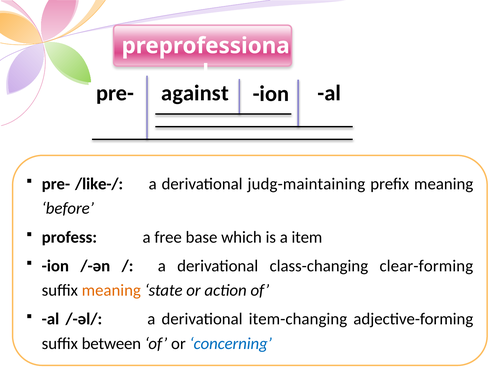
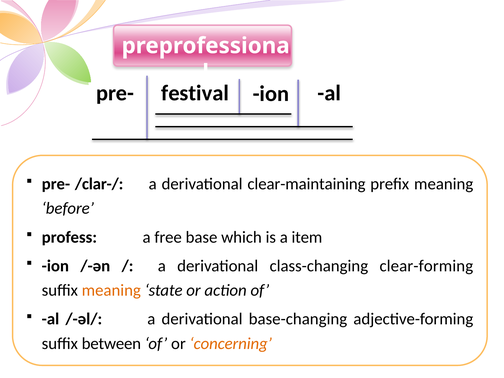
against: against -> festival
/like-/: /like-/ -> /clar-/
judg-maintaining: judg-maintaining -> clear-maintaining
item-changing: item-changing -> base-changing
concerning colour: blue -> orange
